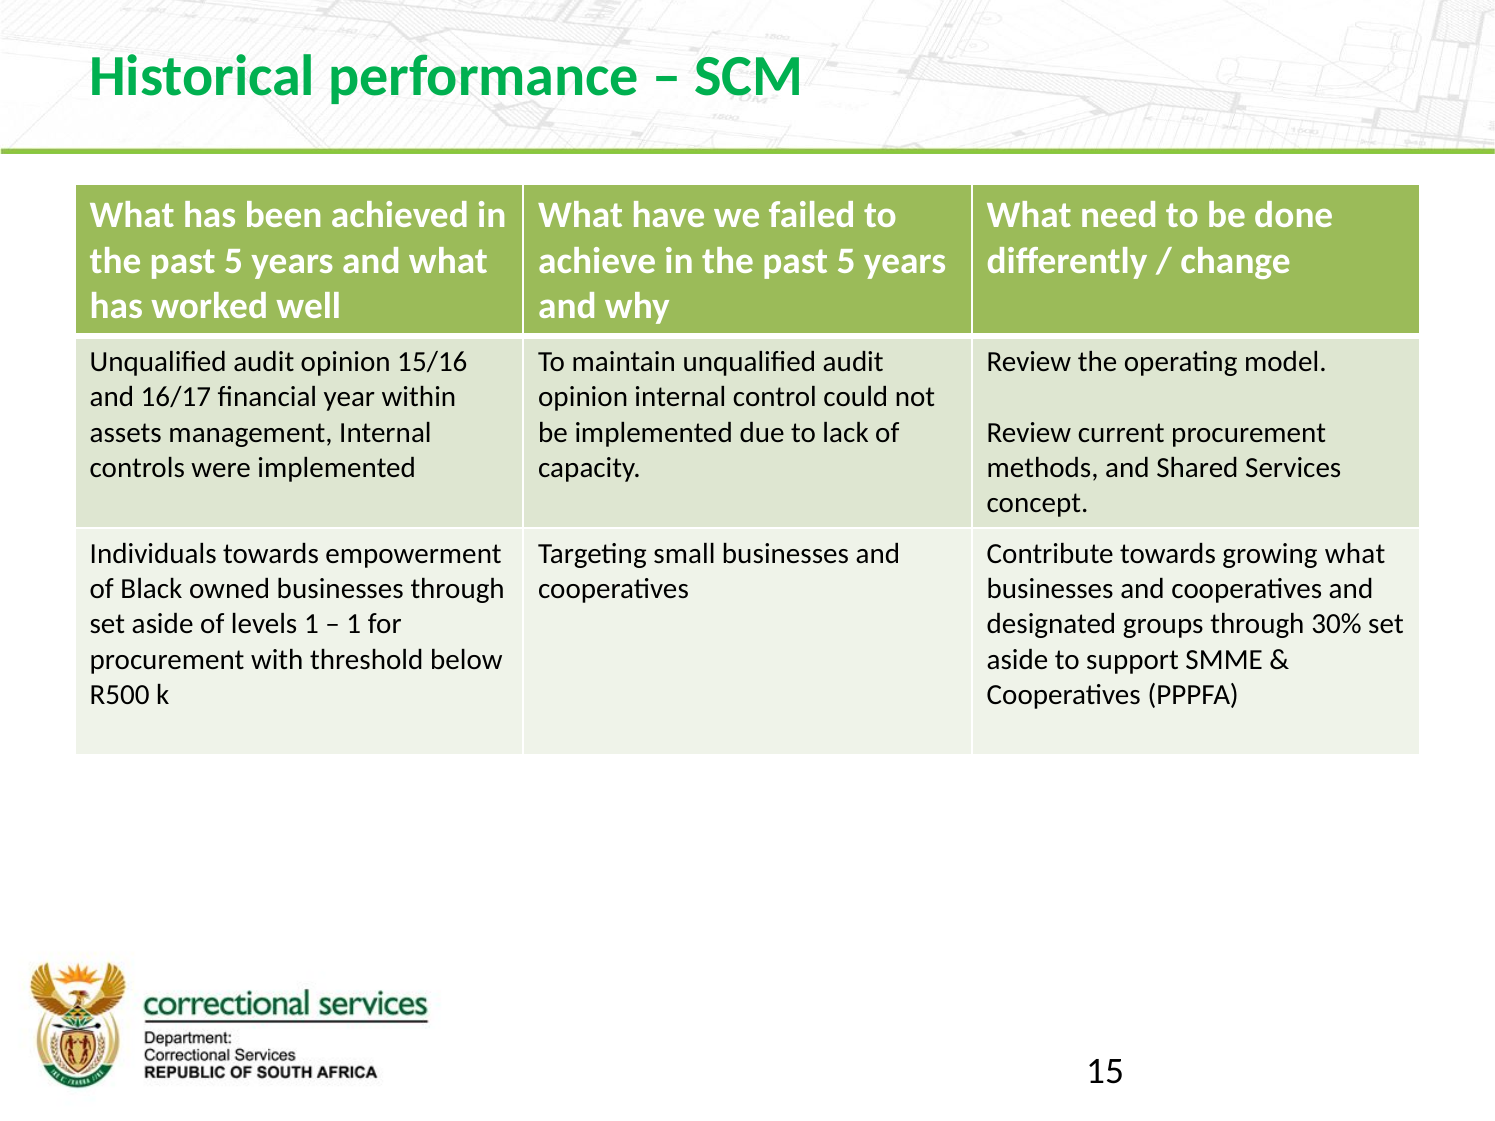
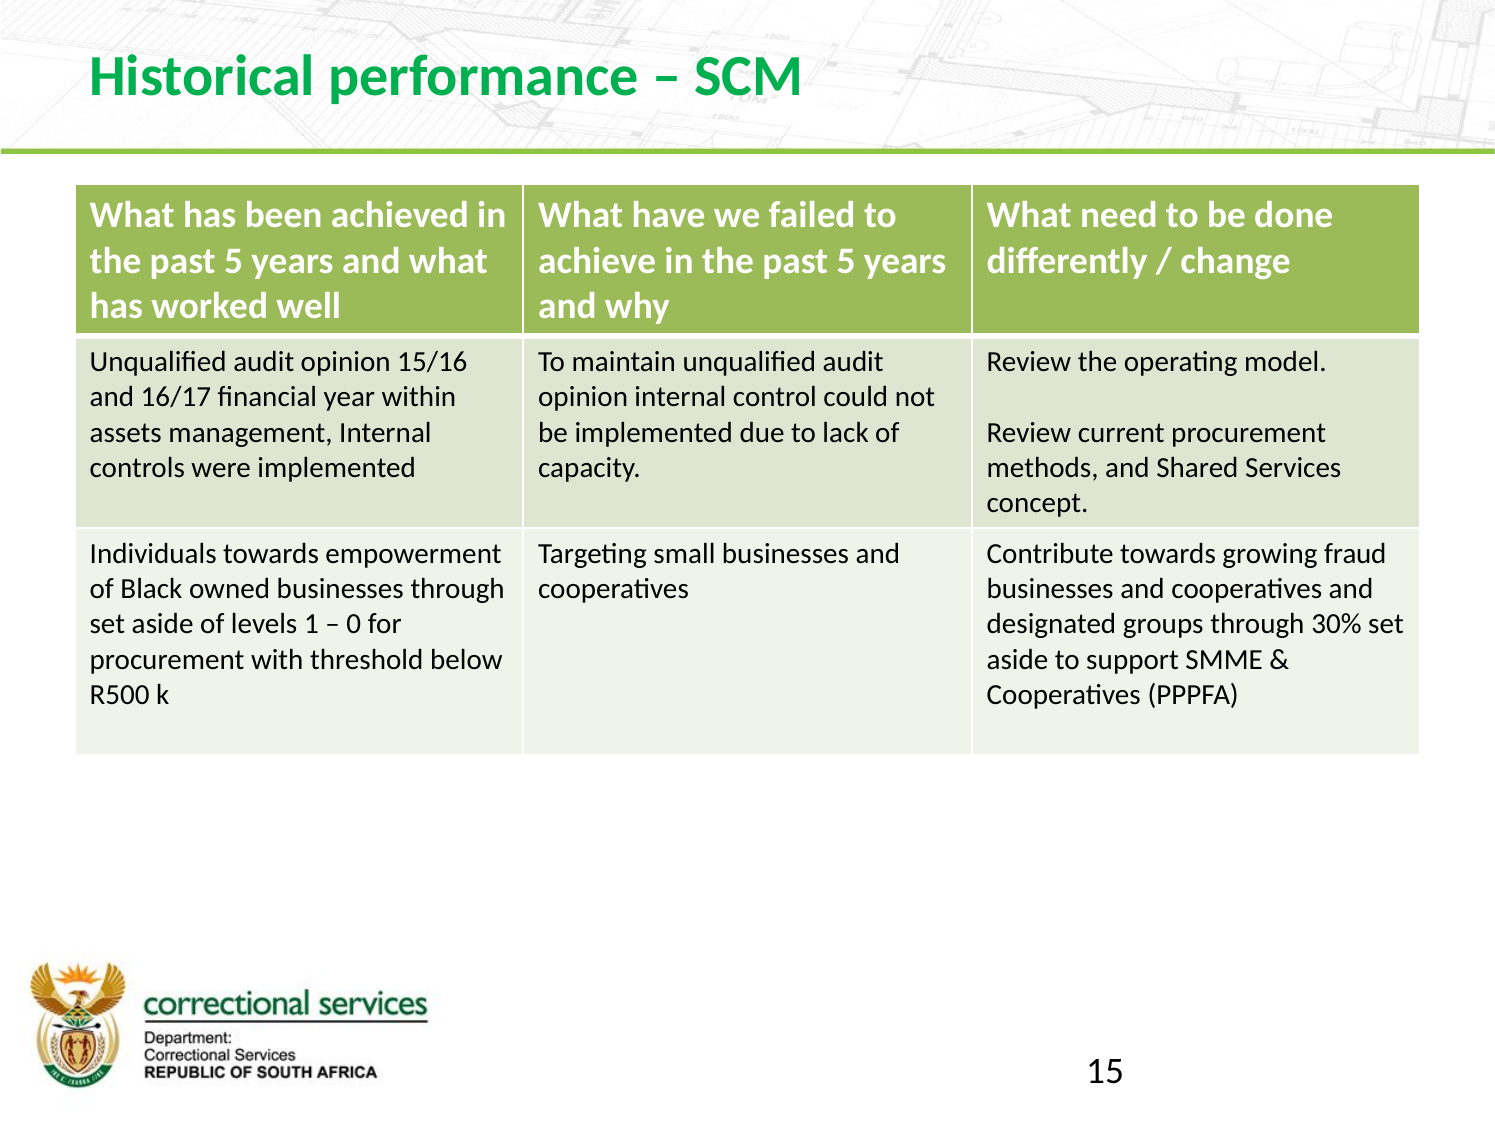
growing what: what -> fraud
1 at (354, 624): 1 -> 0
